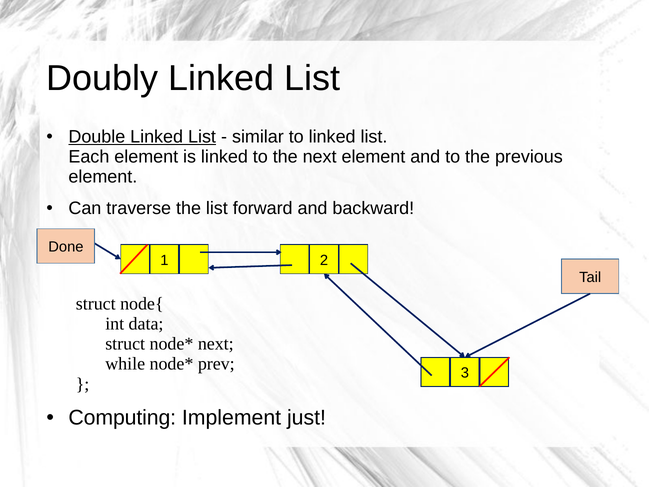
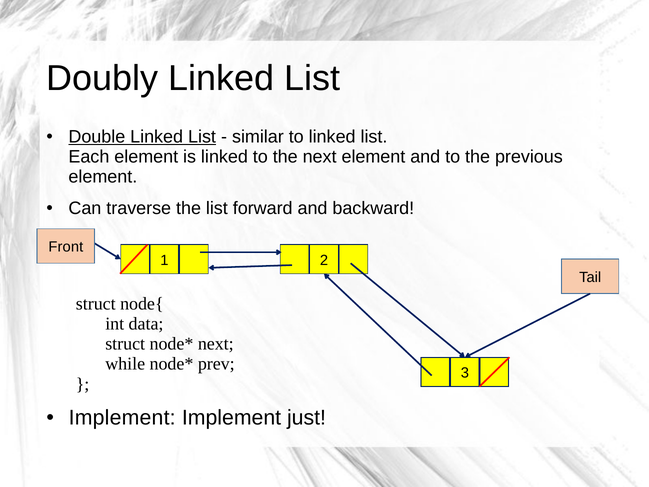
Done: Done -> Front
Computing at (122, 417): Computing -> Implement
